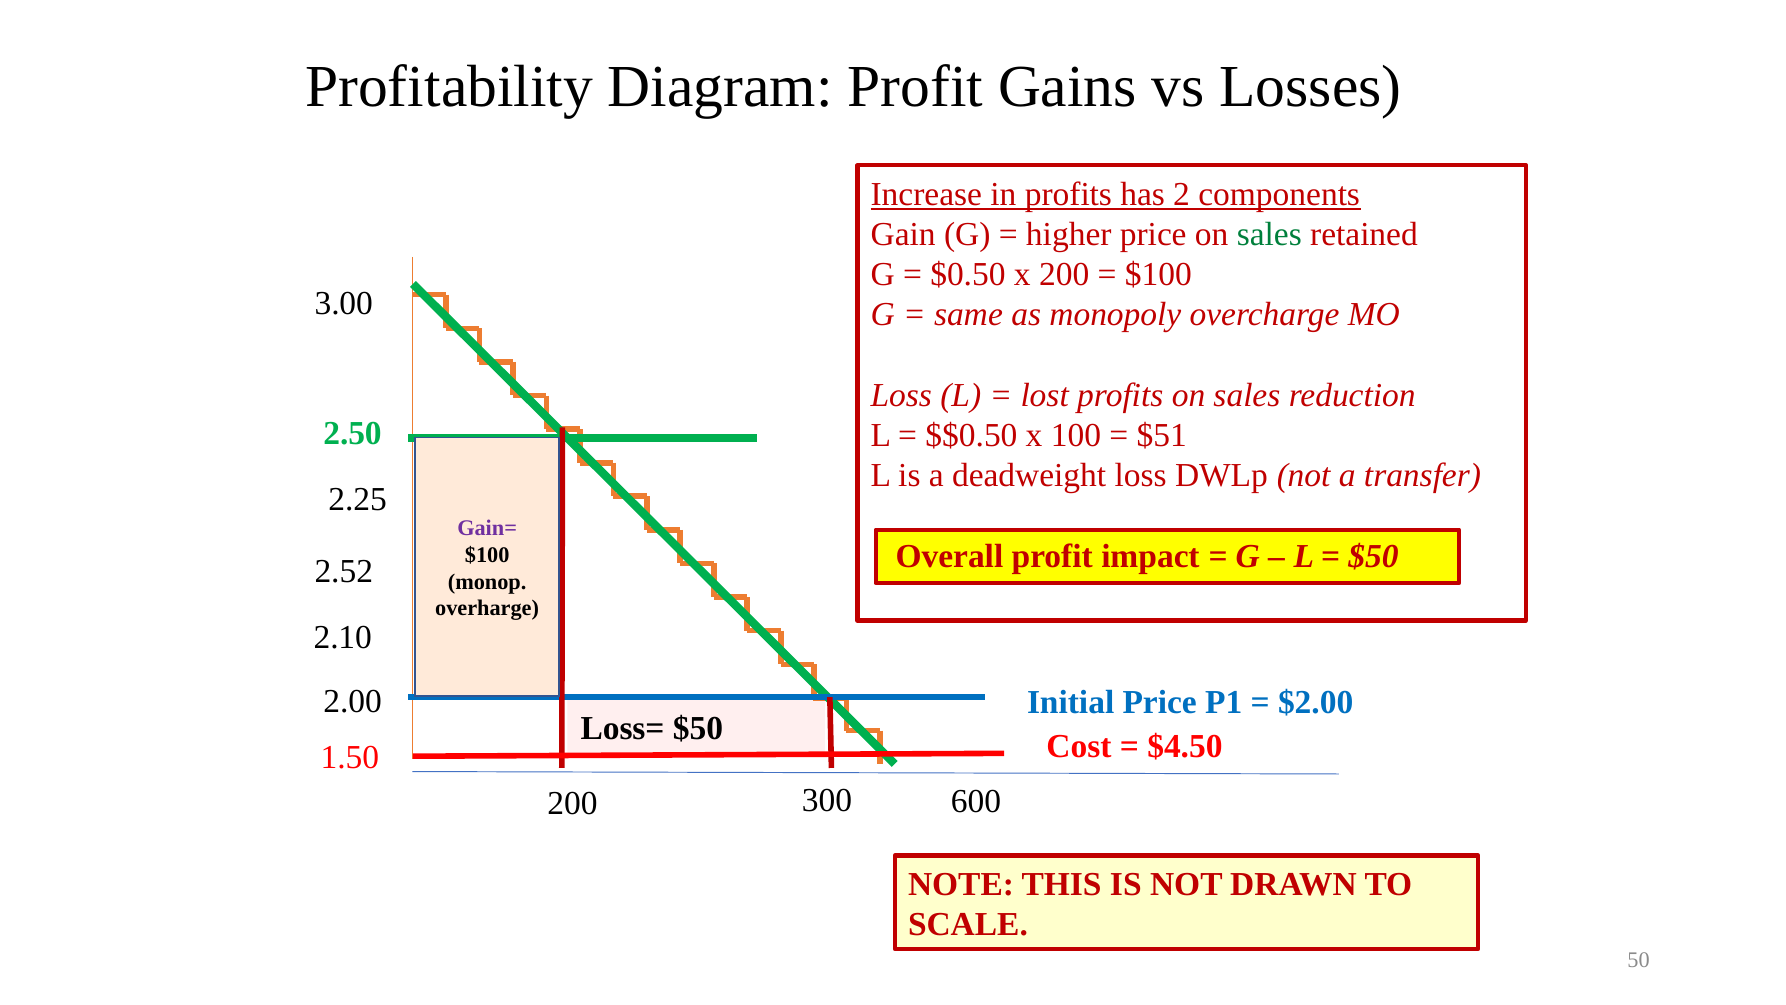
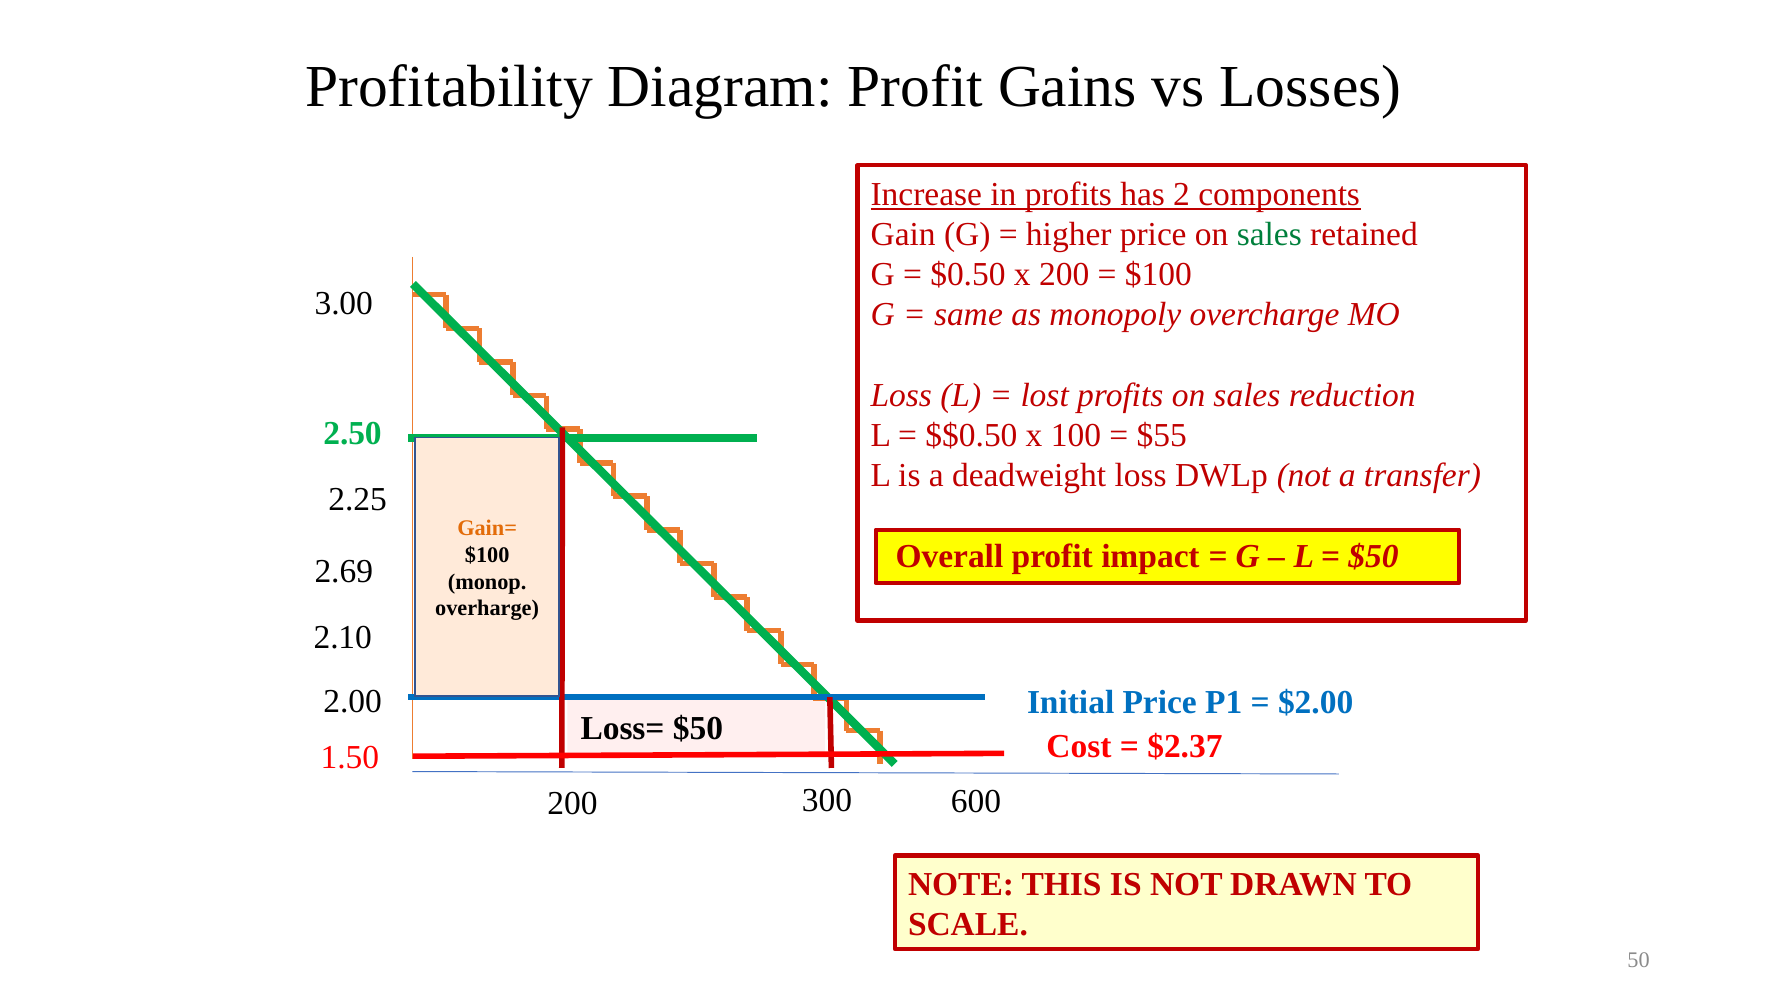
$51: $51 -> $55
Gain= colour: purple -> orange
2.52: 2.52 -> 2.69
$4.50: $4.50 -> $2.37
